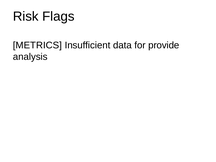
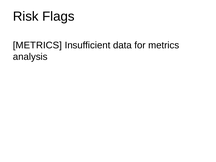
for provide: provide -> metrics
